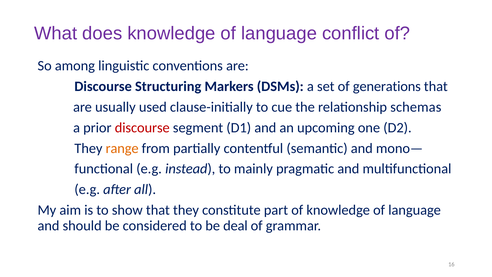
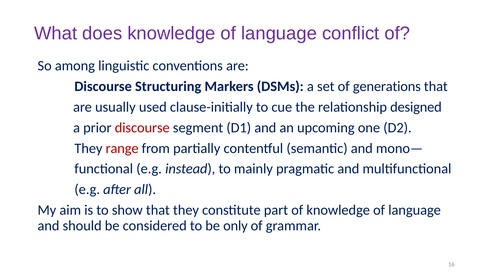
schemas: schemas -> designed
range colour: orange -> red
deal: deal -> only
